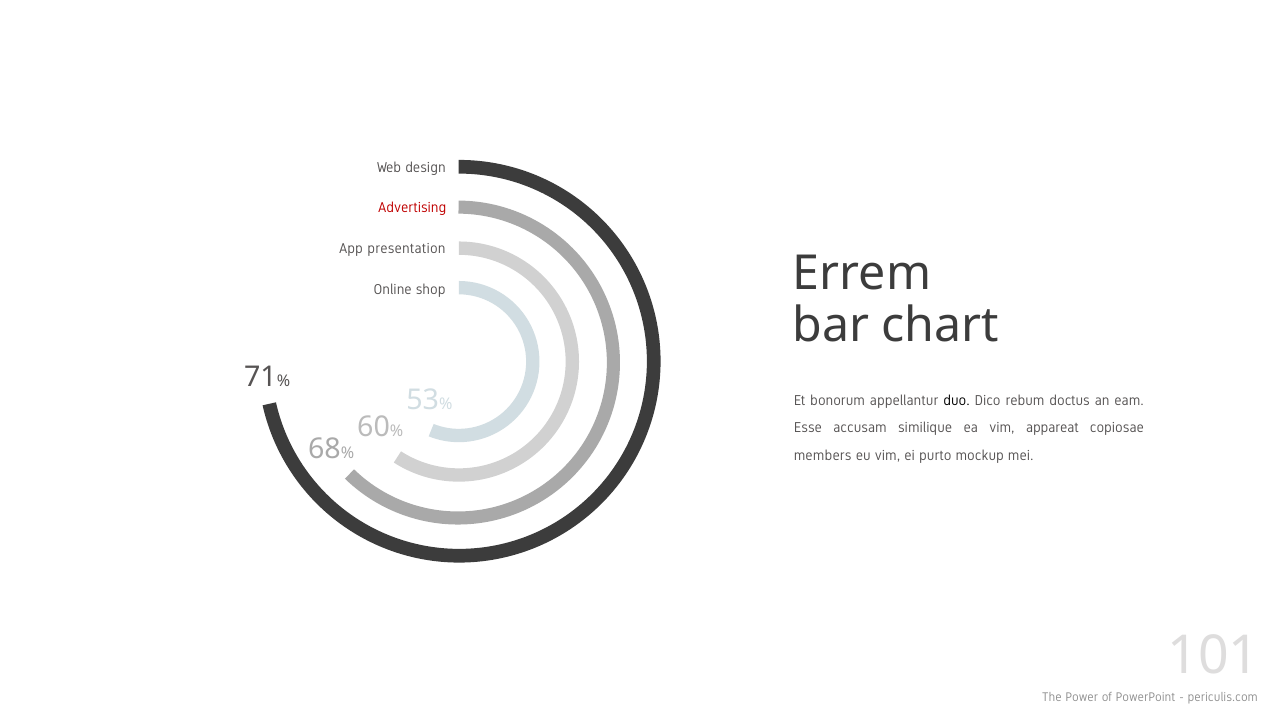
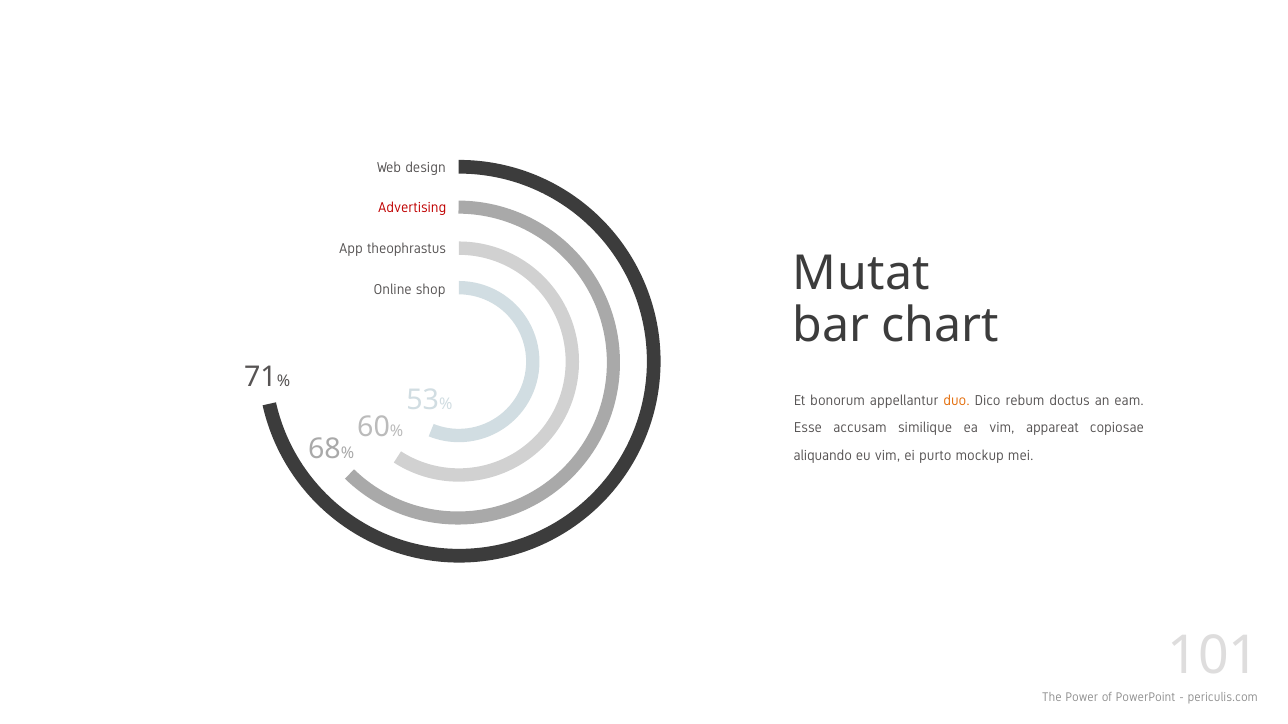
presentation: presentation -> theophrastus
Errem: Errem -> Mutat
duo colour: black -> orange
members: members -> aliquando
